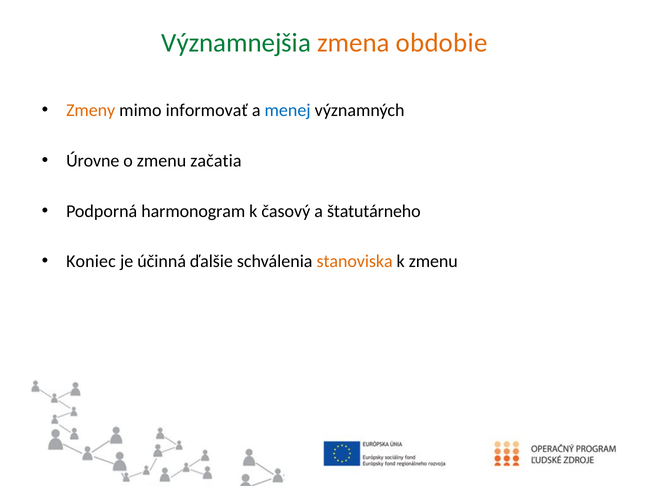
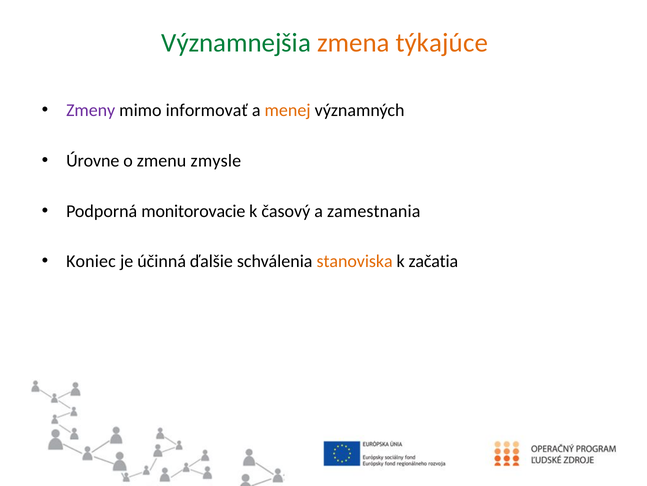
obdobie: obdobie -> týkajúce
Zmeny colour: orange -> purple
menej colour: blue -> orange
začatia: začatia -> zmysle
harmonogram: harmonogram -> monitorovacie
štatutárneho: štatutárneho -> zamestnania
k zmenu: zmenu -> začatia
